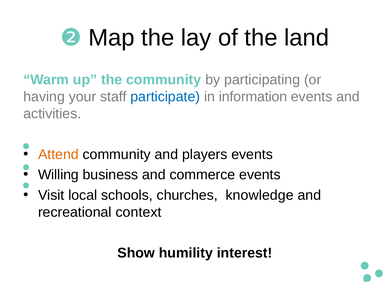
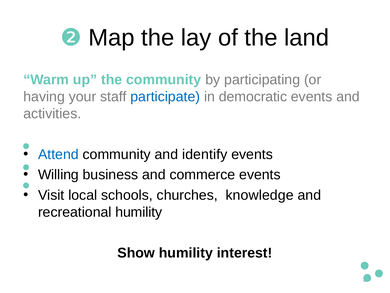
information: information -> democratic
Attend colour: orange -> blue
players: players -> identify
recreational context: context -> humility
